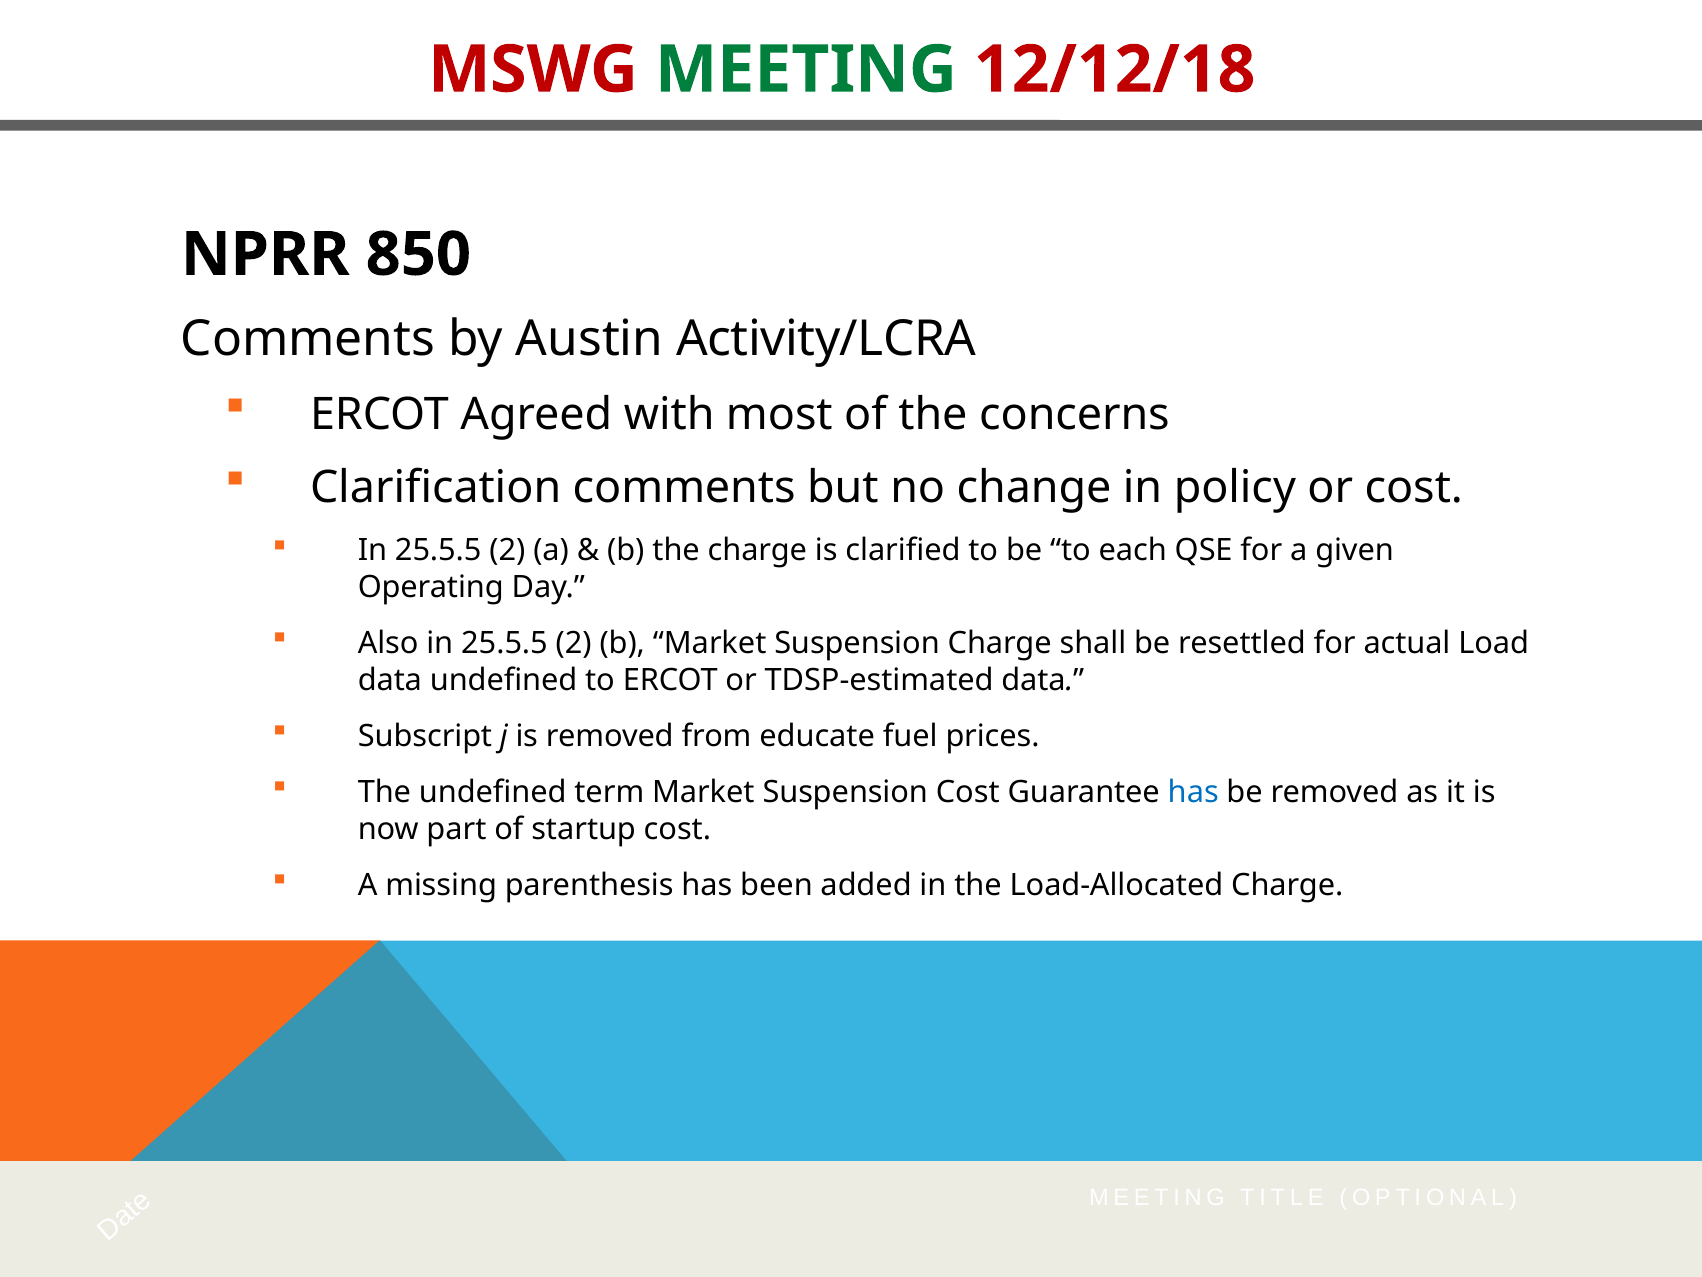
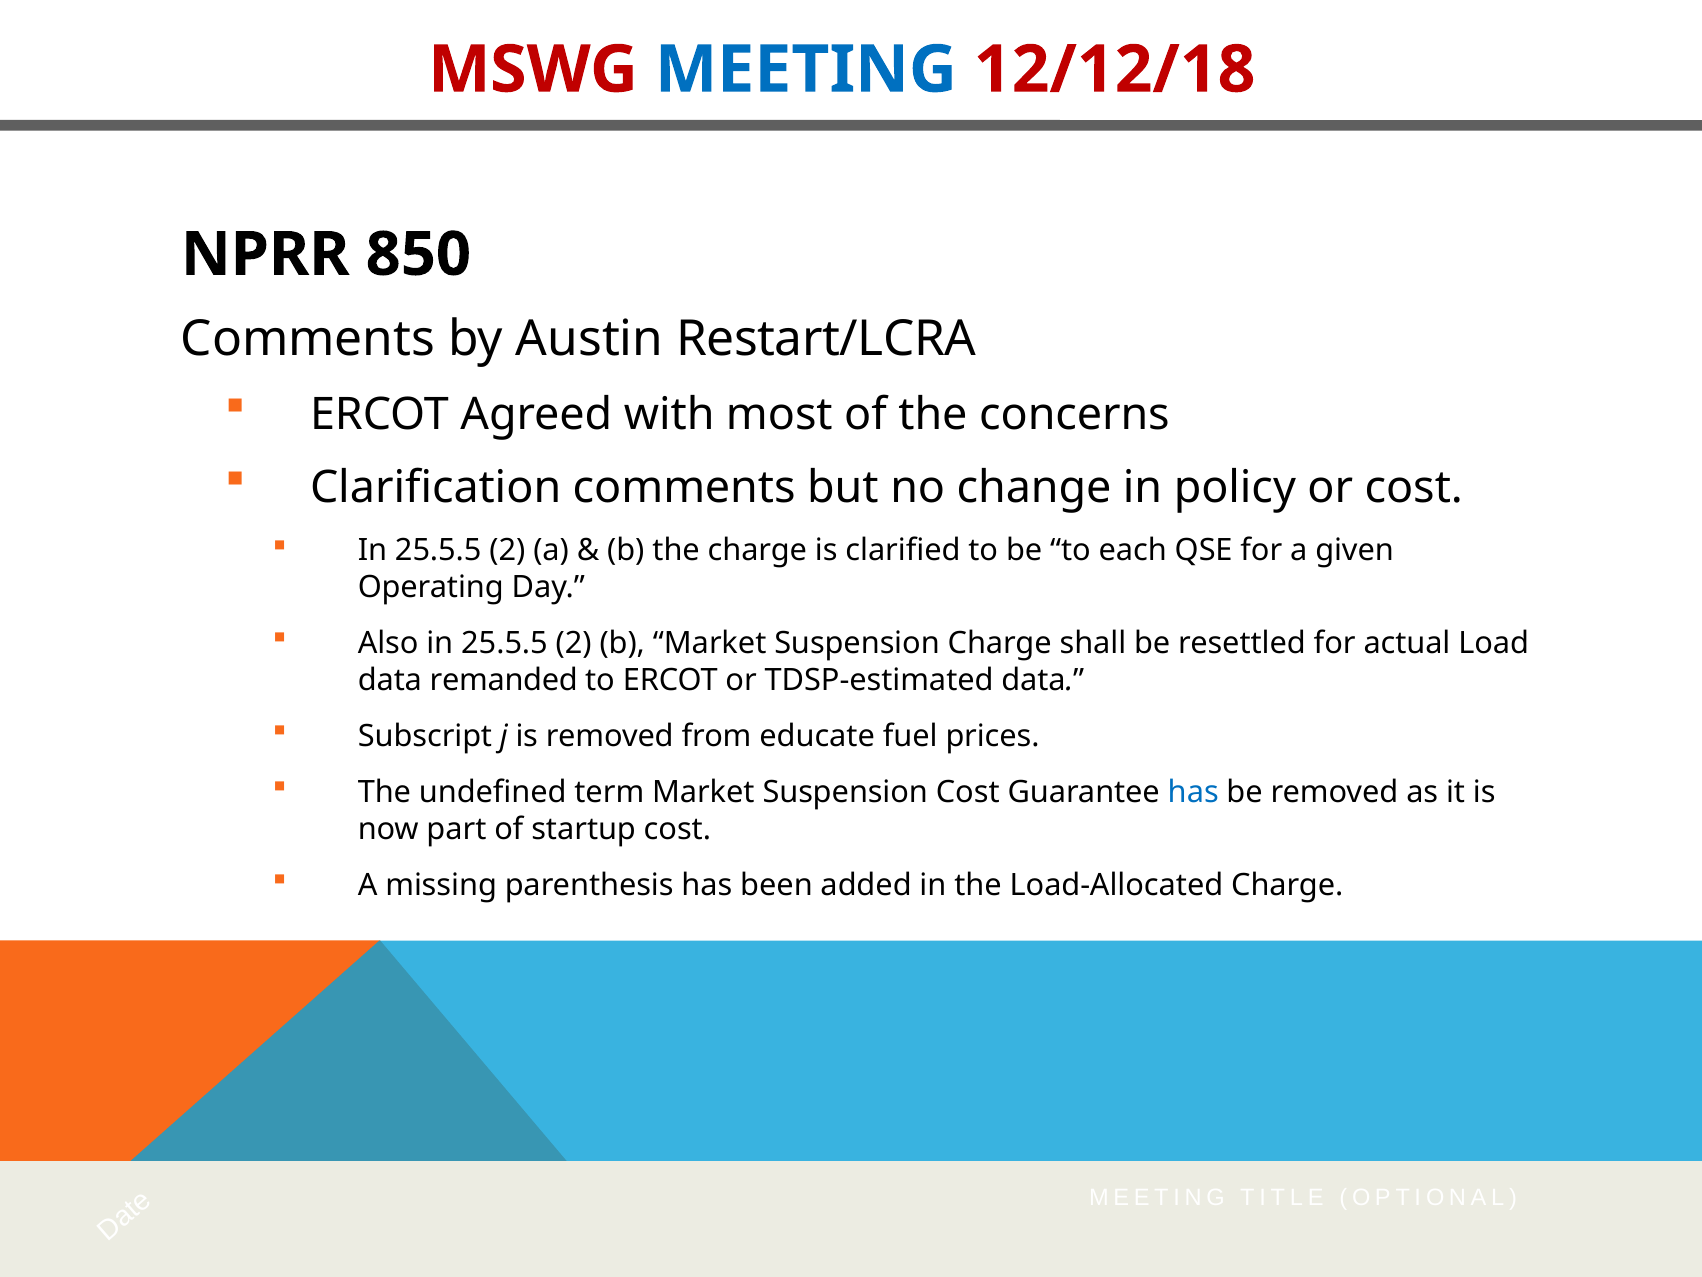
MEETING at (806, 70) colour: green -> blue
Activity/LCRA: Activity/LCRA -> Restart/LCRA
data undefined: undefined -> remanded
